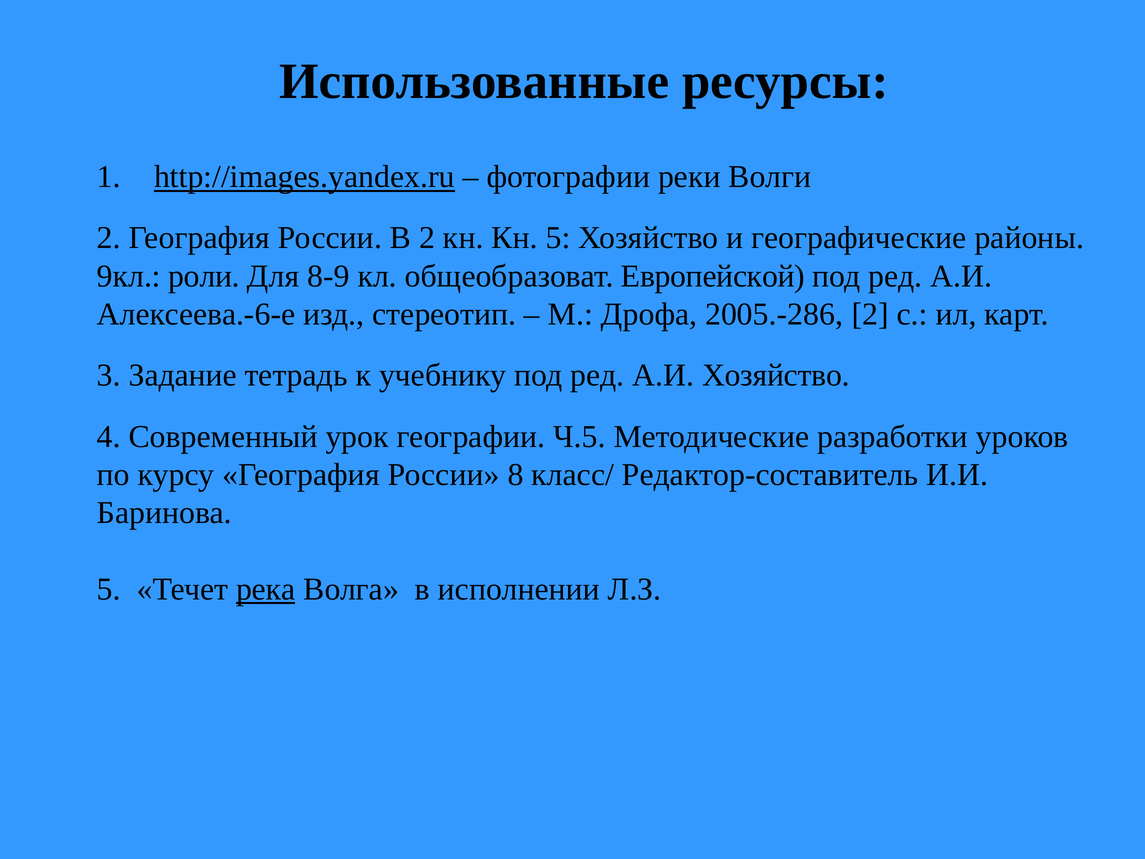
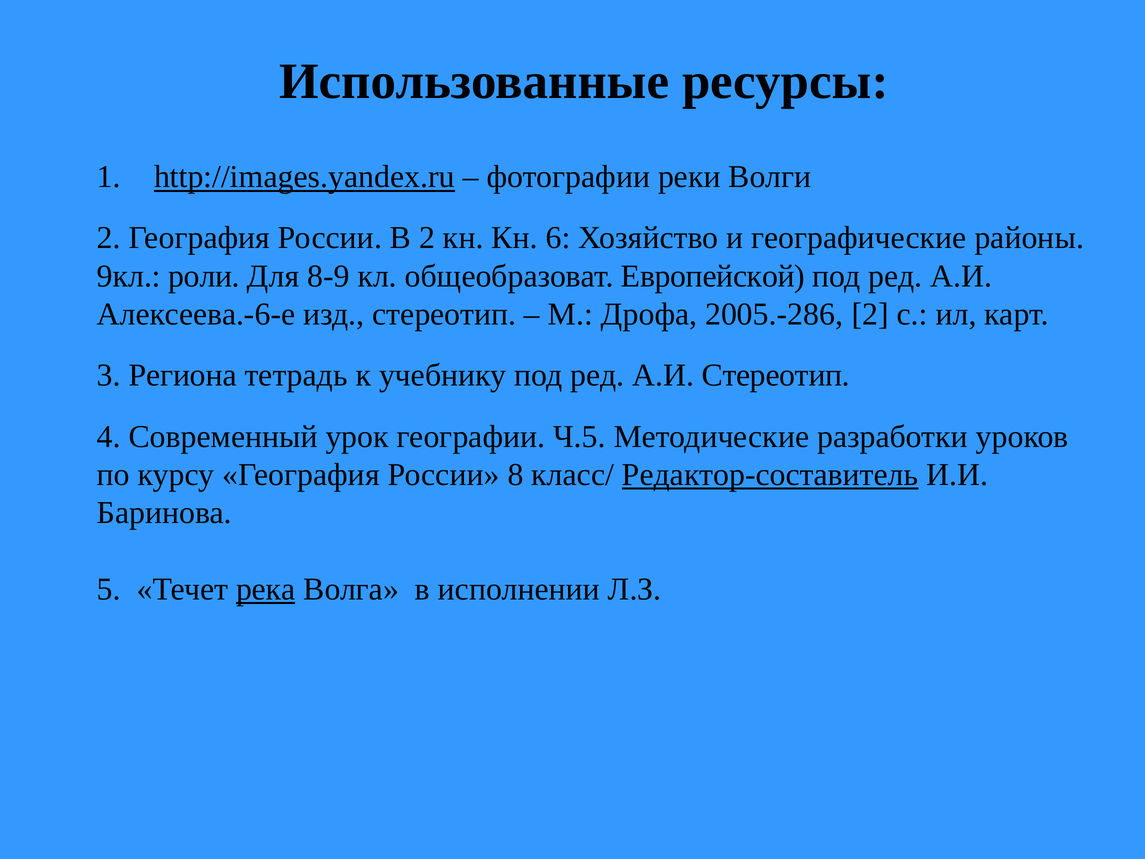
Кн 5: 5 -> 6
Задание: Задание -> Региона
А.И Хозяйство: Хозяйство -> Стереотип
Редактор-составитель underline: none -> present
